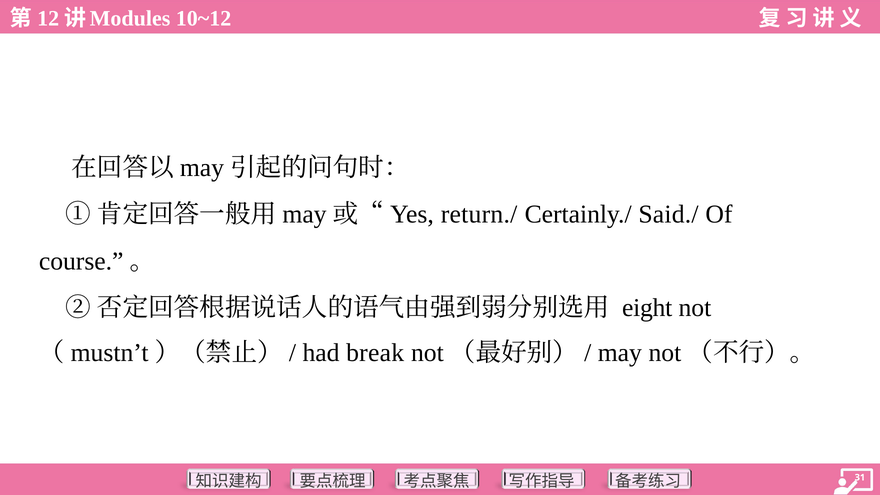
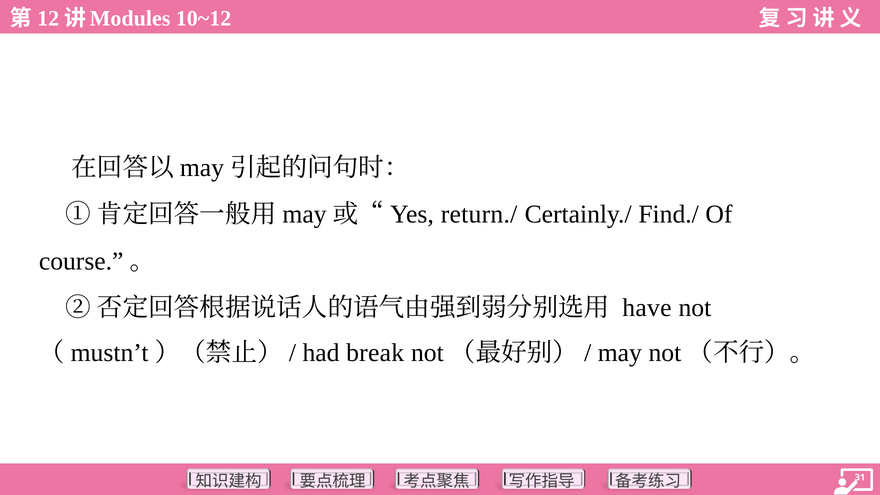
Said./: Said./ -> Find./
eight: eight -> have
